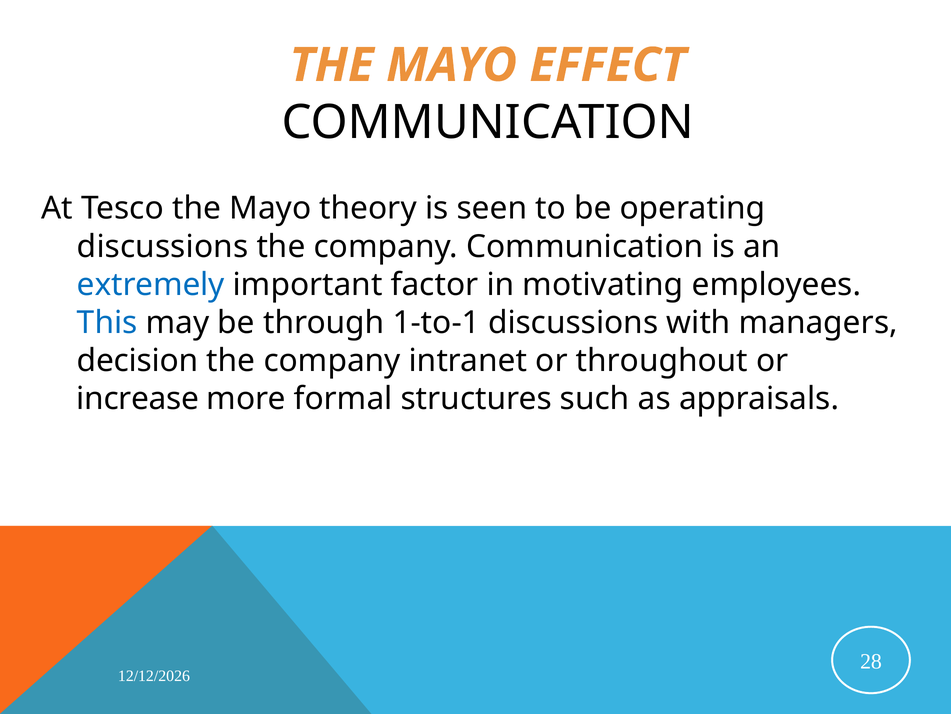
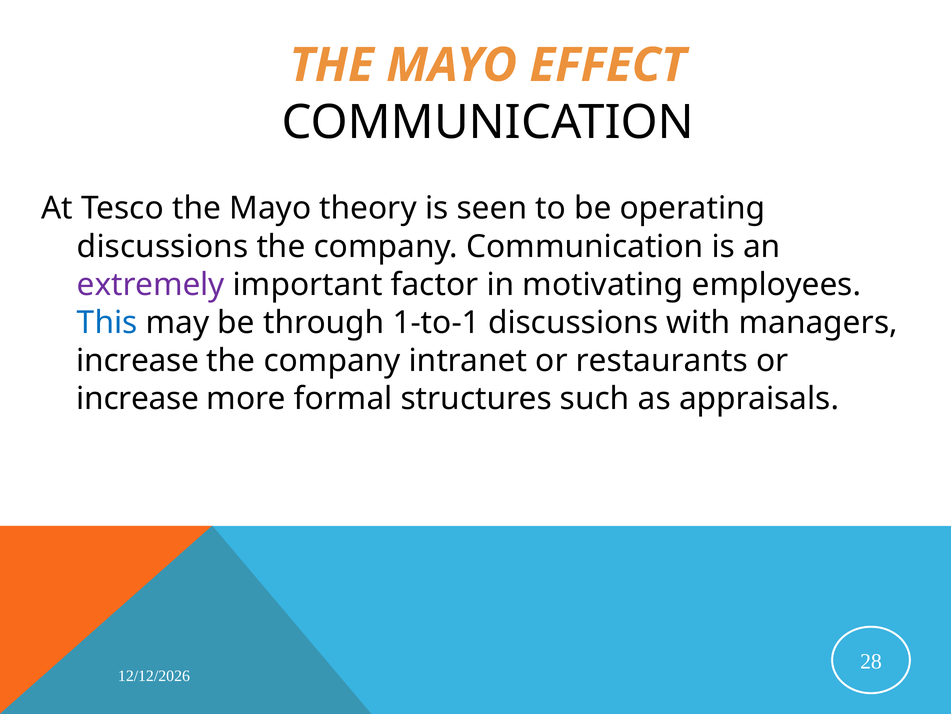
extremely colour: blue -> purple
decision at (138, 360): decision -> increase
throughout: throughout -> restaurants
